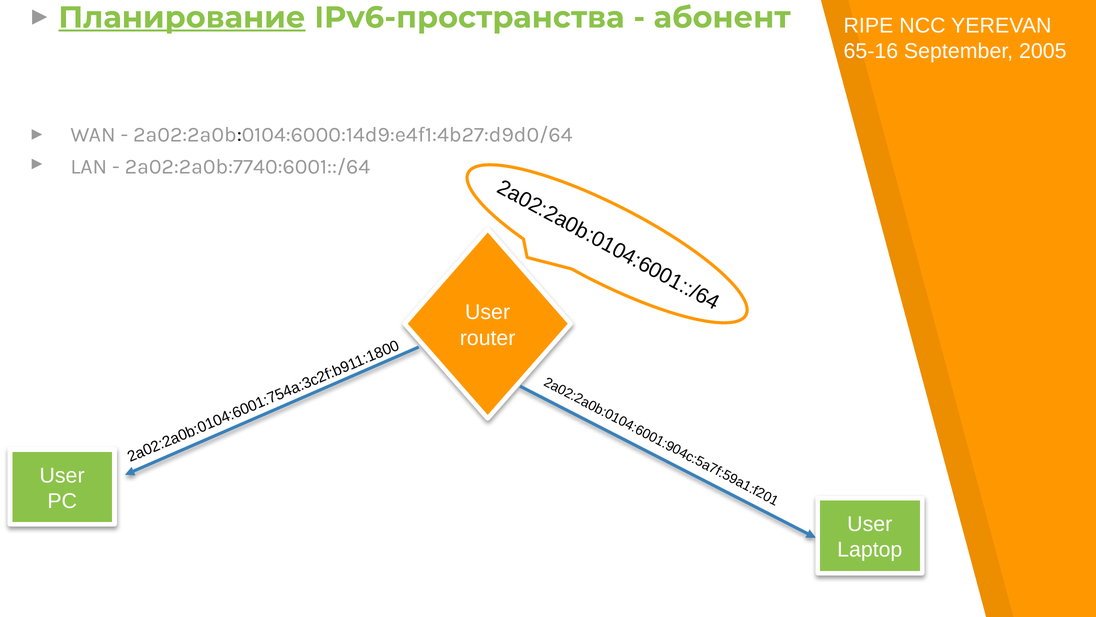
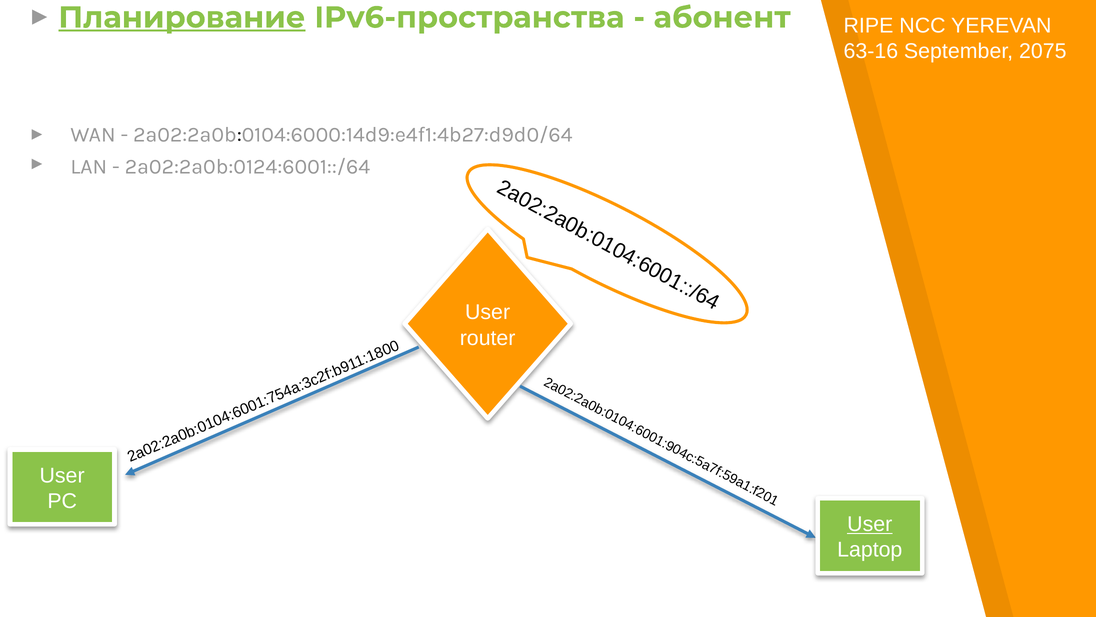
65-16: 65-16 -> 63-16
2005: 2005 -> 2075
2a02:2a0b:7740:6001::/64: 2a02:2a0b:7740:6001::/64 -> 2a02:2a0b:0124:6001::/64
User at (870, 524) underline: none -> present
